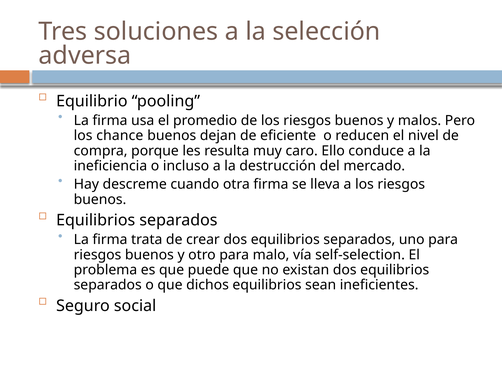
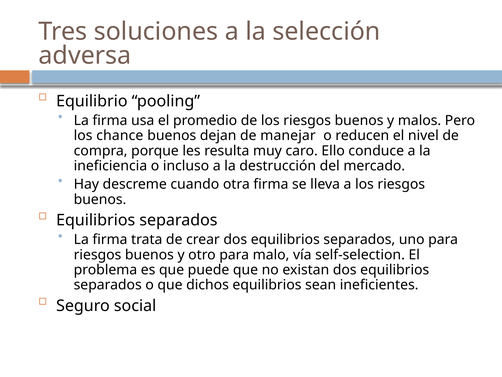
eficiente: eficiente -> manejar
